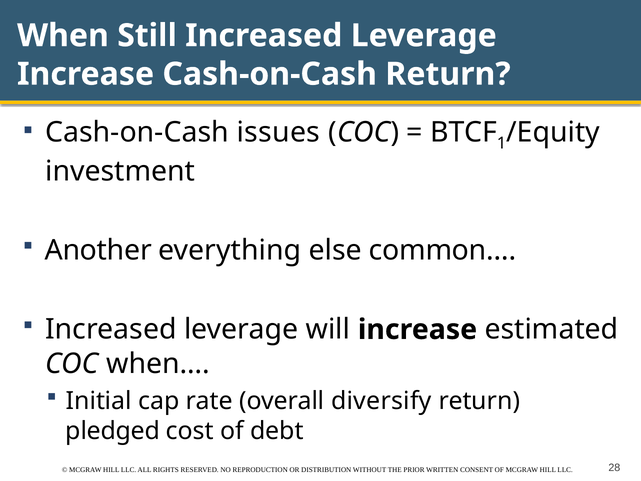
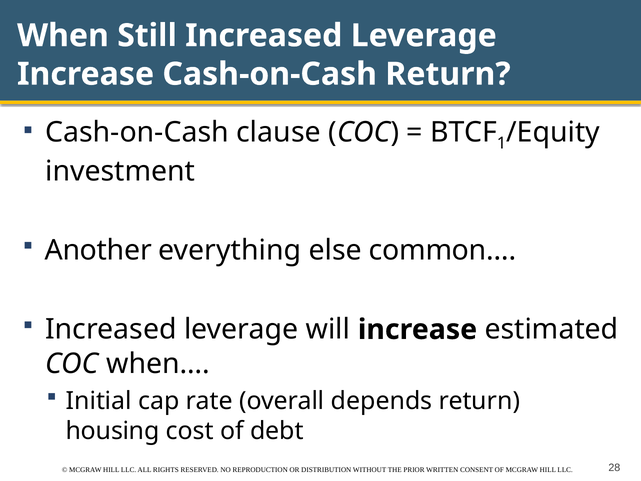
issues: issues -> clause
diversify: diversify -> depends
pledged: pledged -> housing
